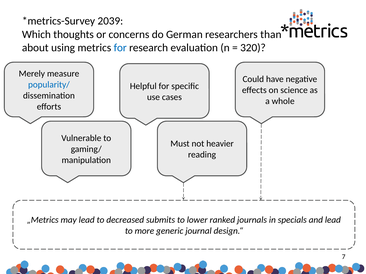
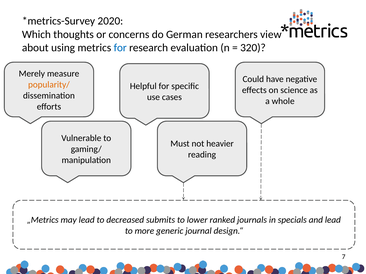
2039: 2039 -> 2020
than: than -> view
popularity/ colour: blue -> orange
